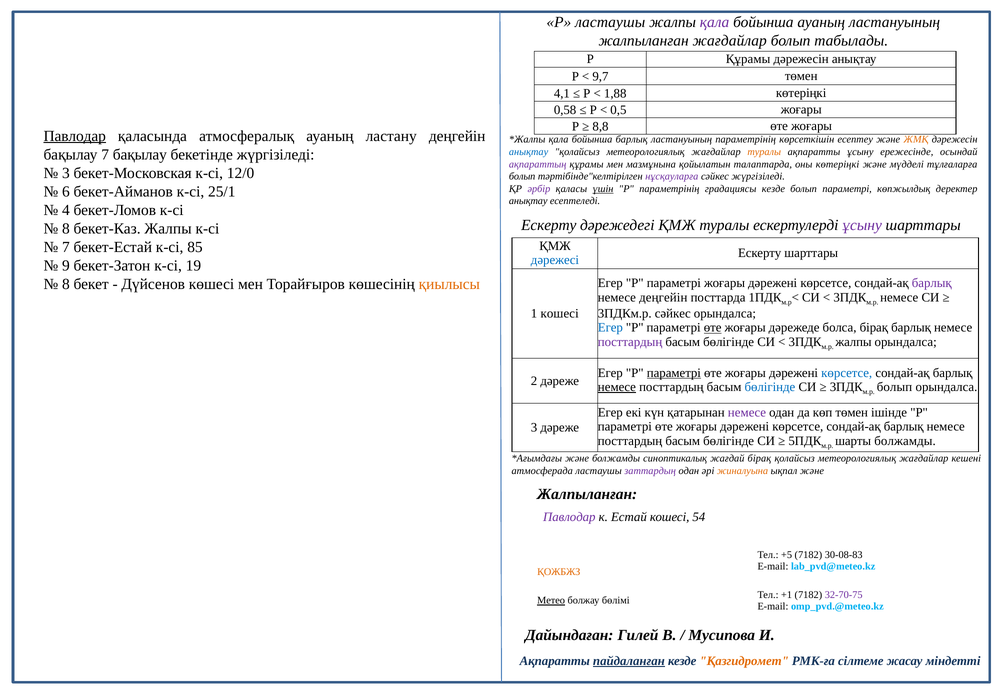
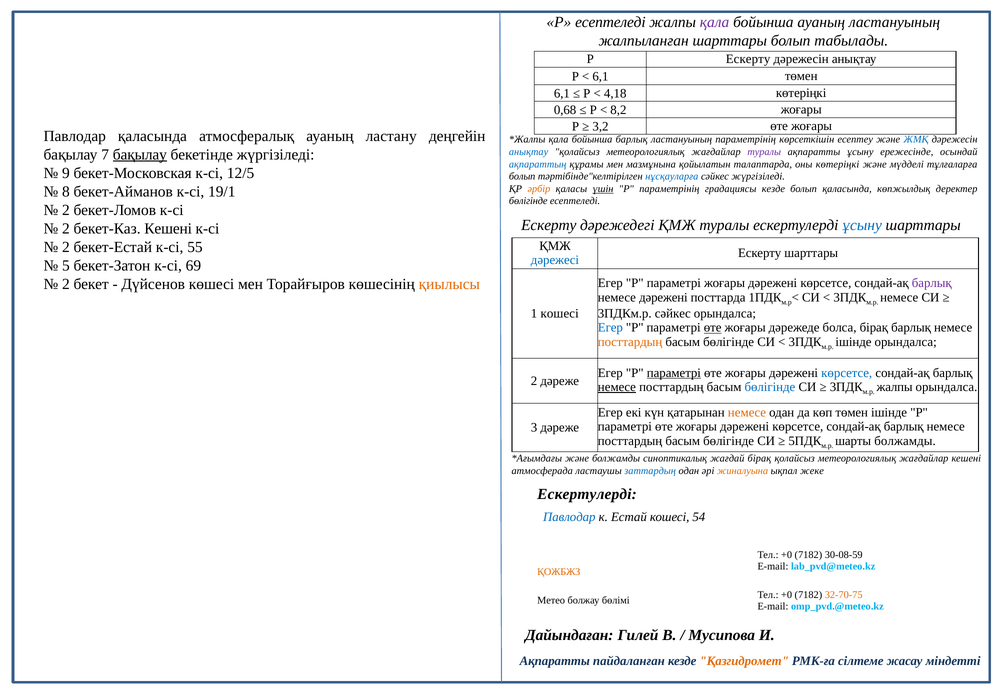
Р ластаушы: ластаушы -> есептеледі
жалпыланған жағдайлар: жағдайлар -> шарттары
Р Құрамы: Құрамы -> Ескерту
9,7 at (600, 76): 9,7 -> 6,1
4,1 at (562, 94): 4,1 -> 6,1
1,88: 1,88 -> 4,18
0,58: 0,58 -> 0,68
0,5: 0,5 -> 8,2
8,8: 8,8 -> 3,2
Павлодар at (75, 136) underline: present -> none
ЖМҚ colour: orange -> blue
туралы at (764, 152) colour: orange -> purple
бақылау at (140, 155) underline: none -> present
ақпараттың colour: purple -> blue
3 at (66, 173): 3 -> 9
12/0: 12/0 -> 12/5
нұсқауларға colour: purple -> blue
әрбір colour: purple -> orange
болып параметрі: параметрі -> қаласында
6: 6 -> 8
25/1: 25/1 -> 19/1
анықтау at (528, 201): анықтау -> бөлігінде
4 at (66, 210): 4 -> 2
ұсыну at (862, 226) colour: purple -> blue
8 at (66, 229): 8 -> 2
бекет-Каз Жалпы: Жалпы -> Кешені
7 at (66, 247): 7 -> 2
85: 85 -> 55
9: 9 -> 5
19: 19 -> 69
8 at (66, 284): 8 -> 2
немесе деңгейін: деңгейін -> дәрежені
посттардың at (630, 342) colour: purple -> orange
жалпы at (854, 342): жалпы -> ішінде
болып at (894, 387): болып -> жалпы
немесе at (747, 413) colour: purple -> orange
заттардың colour: purple -> blue
ықпал және: және -> жеке
Жалпыланған at (587, 494): Жалпыланған -> Ескертулерді
Павлодар at (569, 517) colour: purple -> blue
+5 at (787, 555): +5 -> +0
30-08-83: 30-08-83 -> 30-08-59
+1 at (787, 595): +1 -> +0
32-70-75 colour: purple -> orange
Метео underline: present -> none
пайдаланған underline: present -> none
